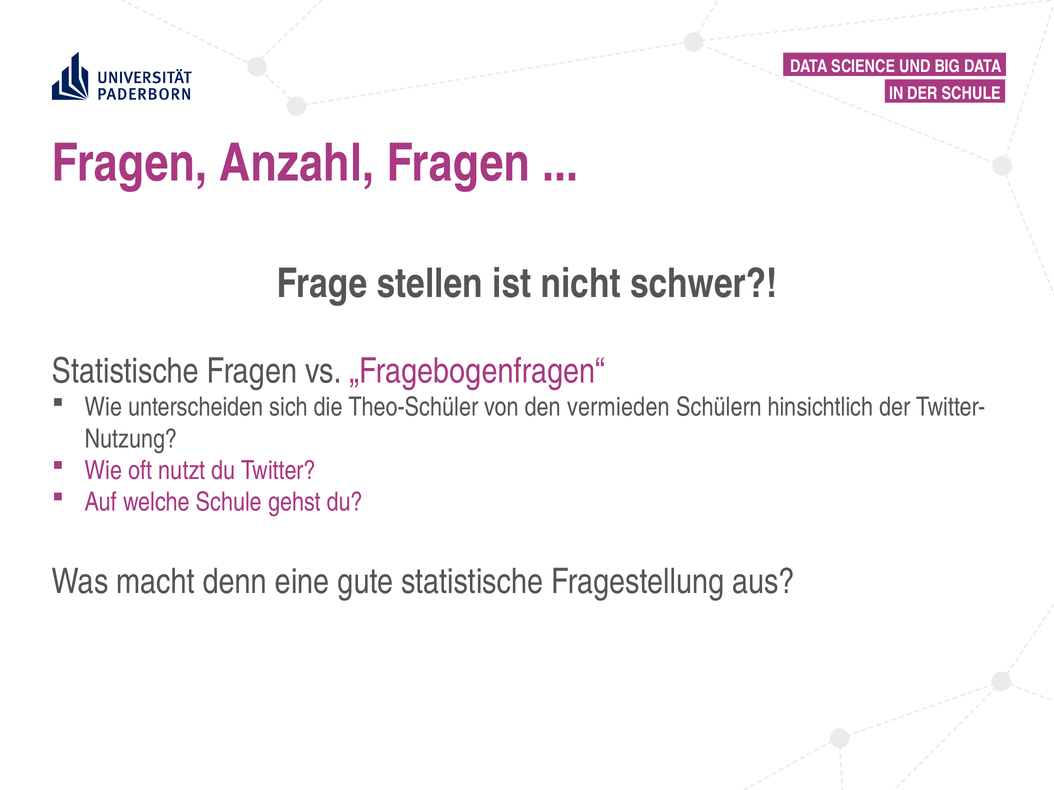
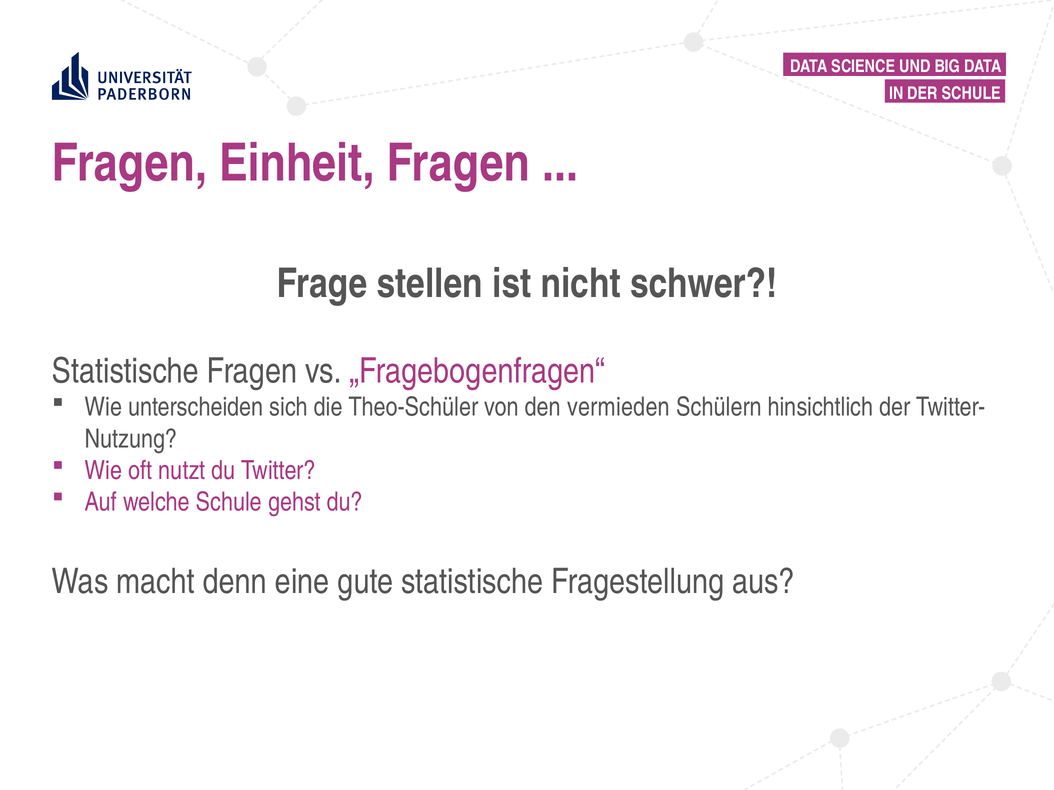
Anzahl: Anzahl -> Einheit
